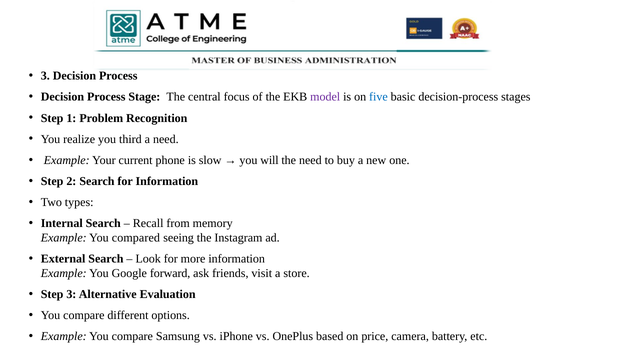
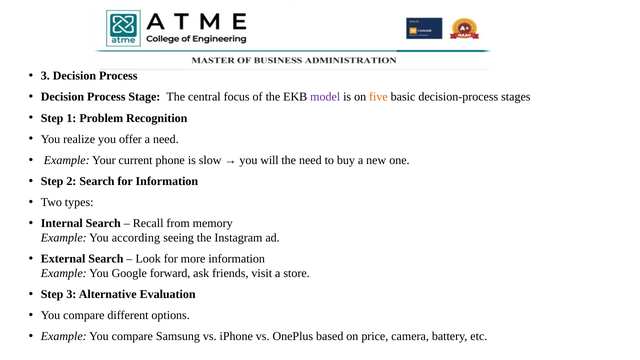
five colour: blue -> orange
third: third -> offer
compared: compared -> according
